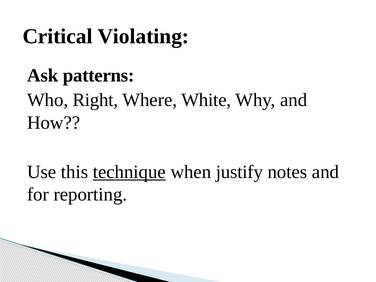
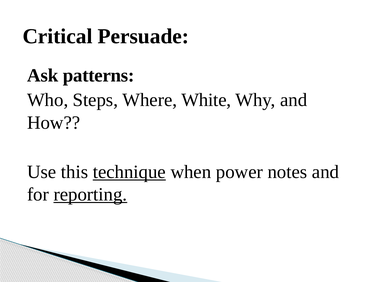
Violating: Violating -> Persuade
Right: Right -> Steps
justify: justify -> power
reporting underline: none -> present
